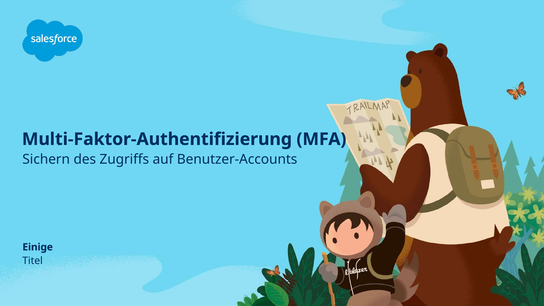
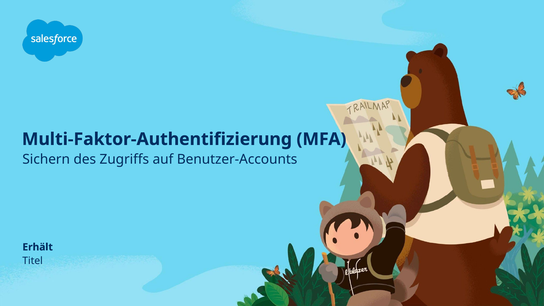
Einige: Einige -> Erhält
